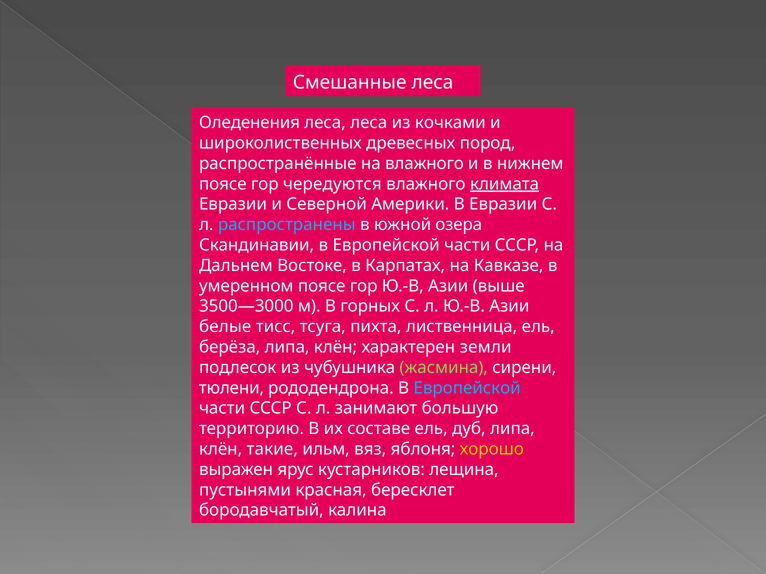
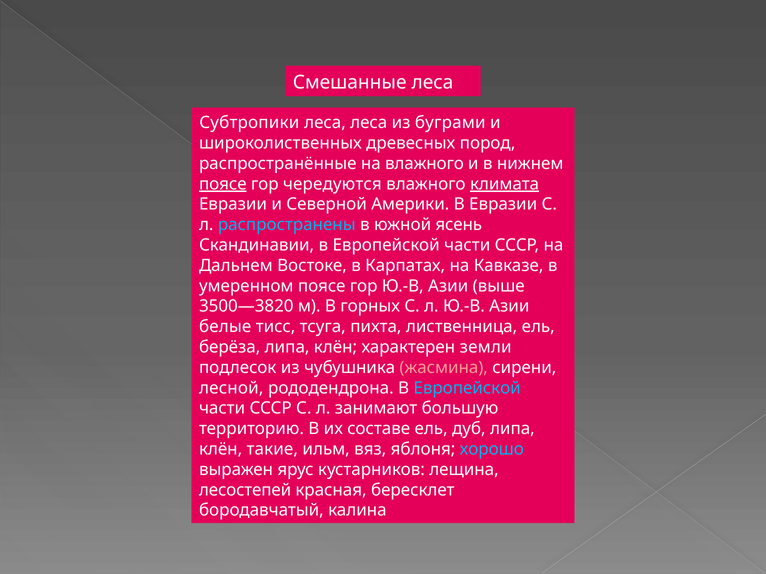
Оледенения: Оледенения -> Субтропики
кочками: кочками -> буграми
поясе at (223, 184) underline: none -> present
озера: озера -> ясень
3500—3000: 3500—3000 -> 3500—3820
жасмина colour: light green -> pink
тюлени: тюлени -> лесной
хорошо colour: yellow -> light blue
пустынями: пустынями -> лесостепей
